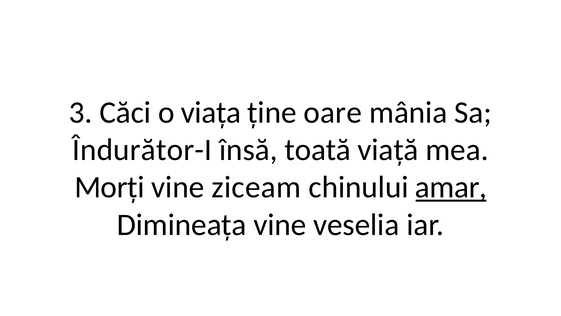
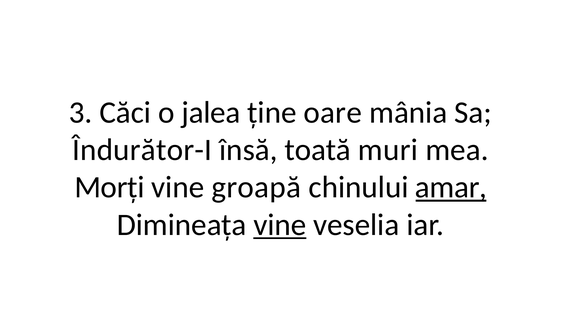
viața: viața -> jalea
viață: viață -> muri
ziceam: ziceam -> groapă
vine at (280, 224) underline: none -> present
